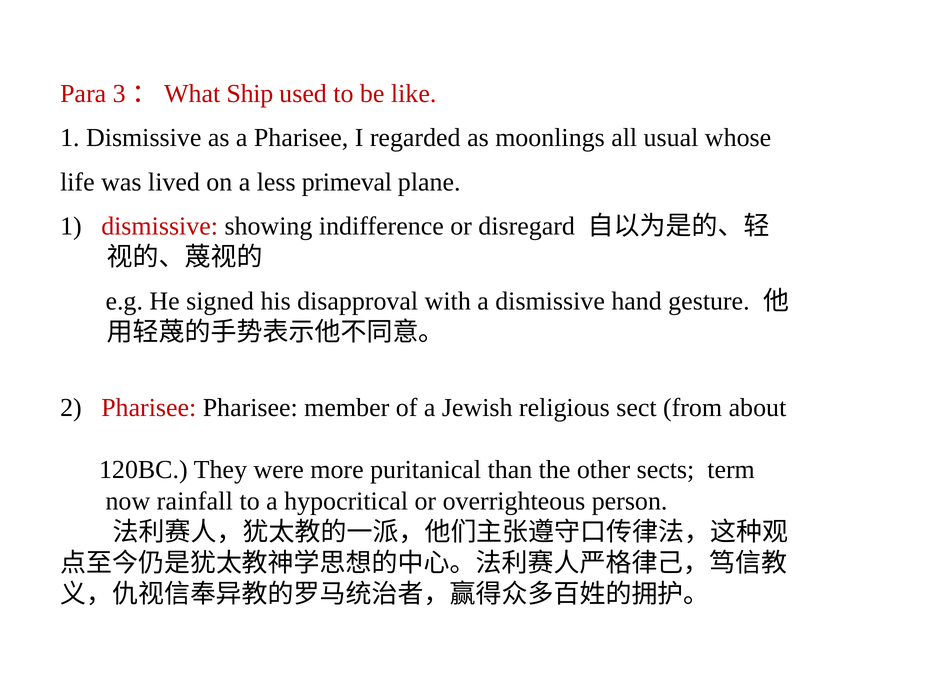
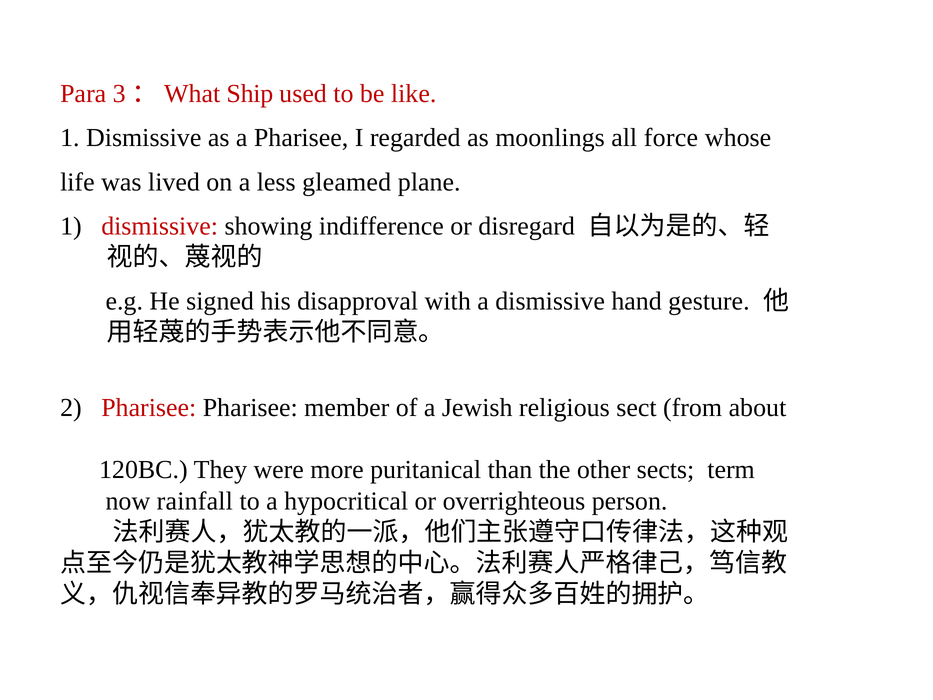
usual: usual -> force
primeval: primeval -> gleamed
